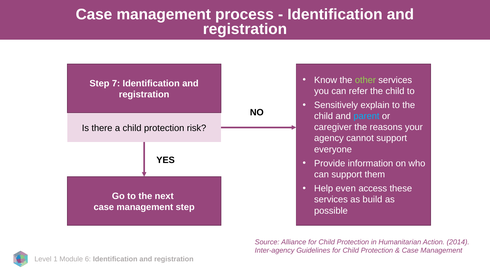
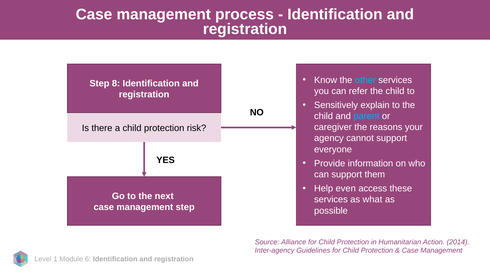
other colour: light green -> light blue
7: 7 -> 8
build: build -> what
